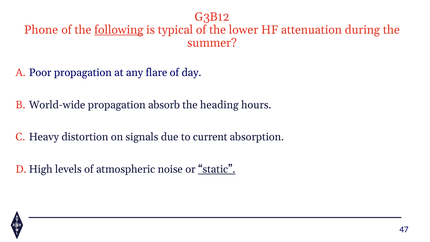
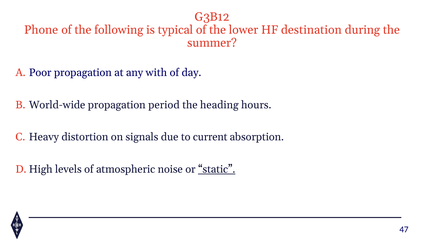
following underline: present -> none
attenuation: attenuation -> destination
flare: flare -> with
absorb: absorb -> period
